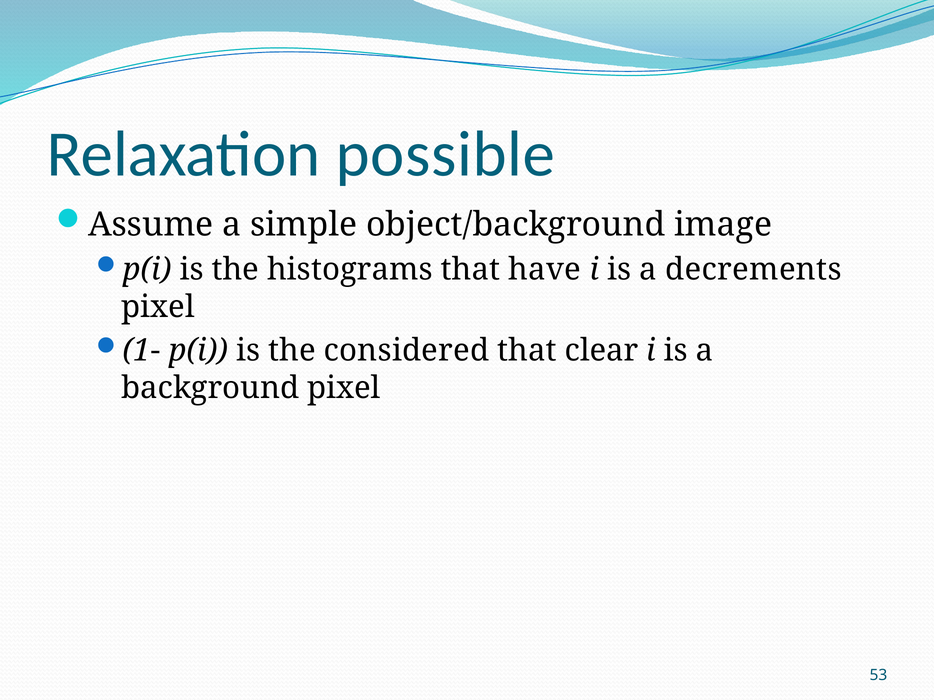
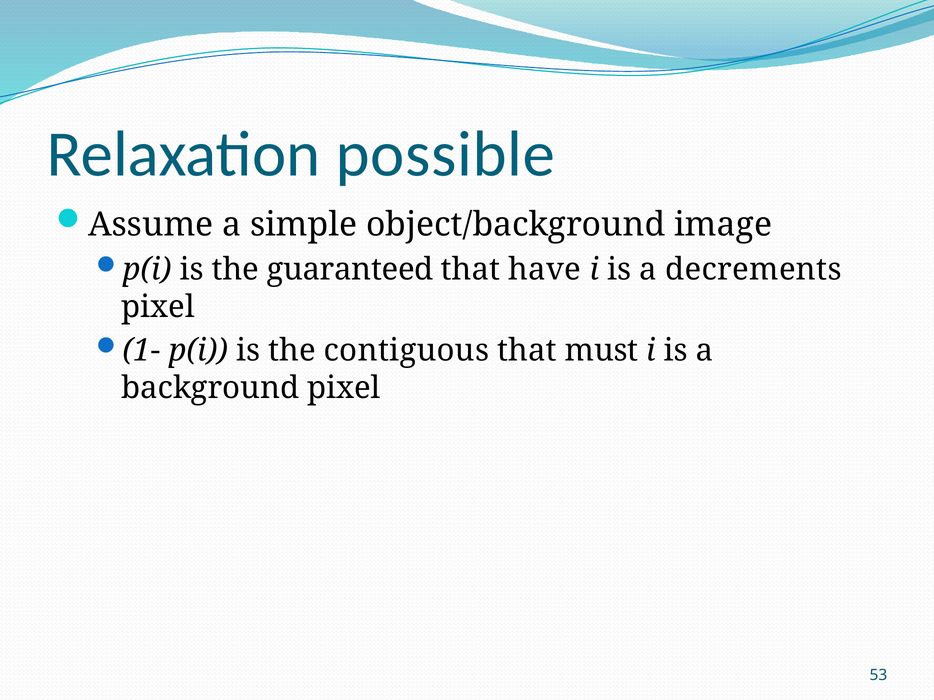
histograms: histograms -> guaranteed
considered: considered -> contiguous
clear: clear -> must
